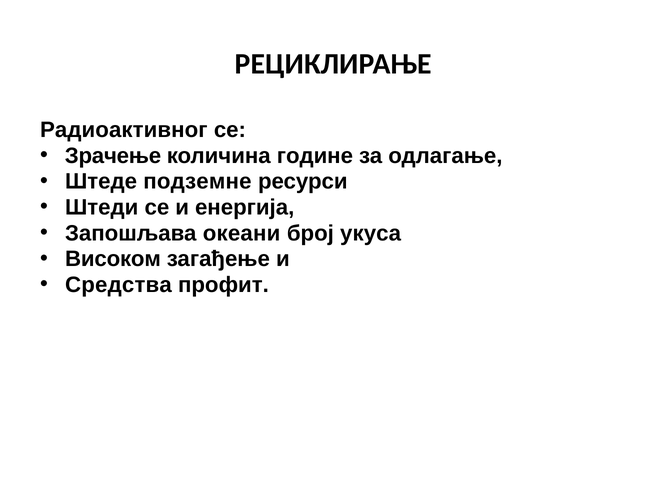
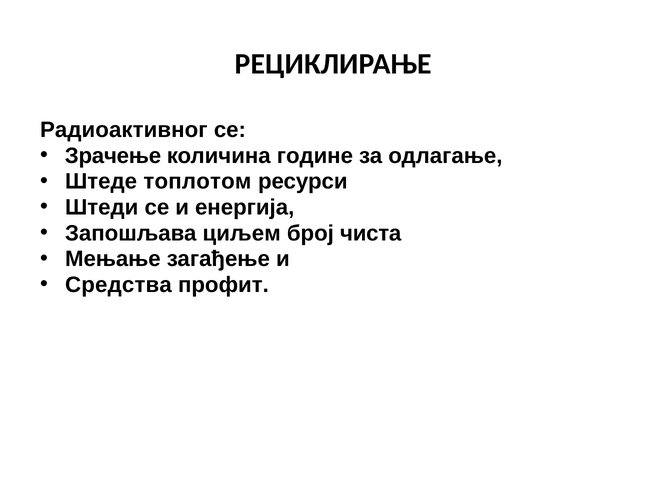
подземне: подземне -> топлотом
океани: океани -> циљем
укуса: укуса -> чиста
Високом: Високом -> Мењање
